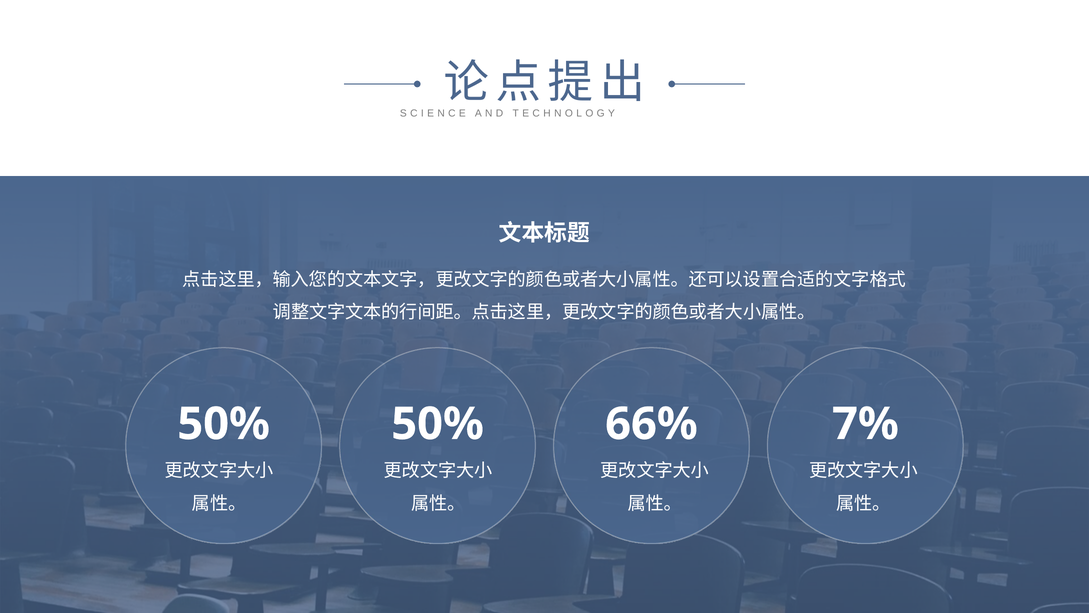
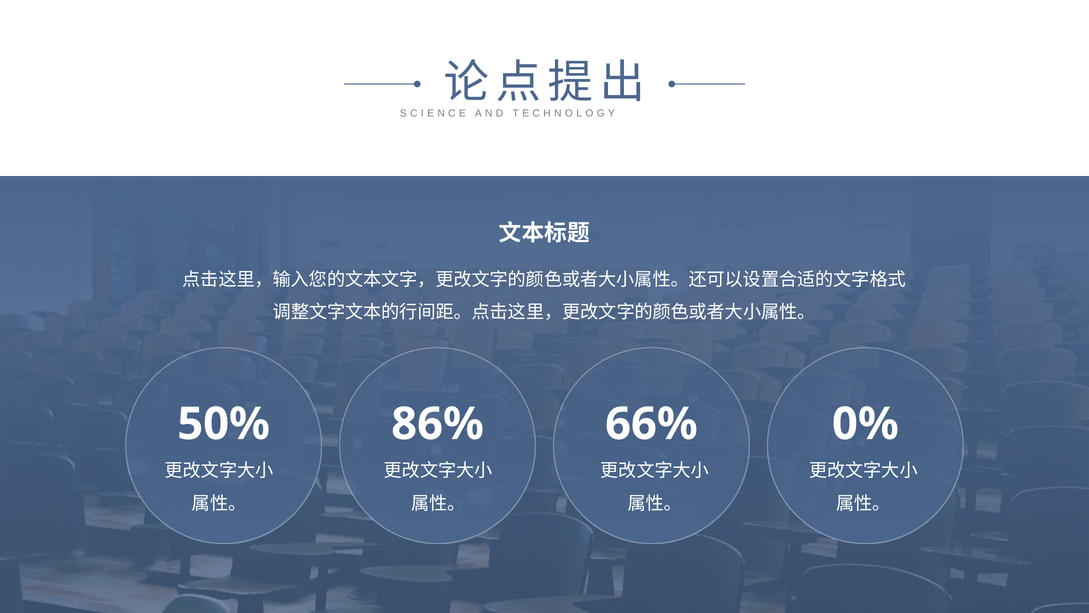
50% 50%: 50% -> 86%
7%: 7% -> 0%
